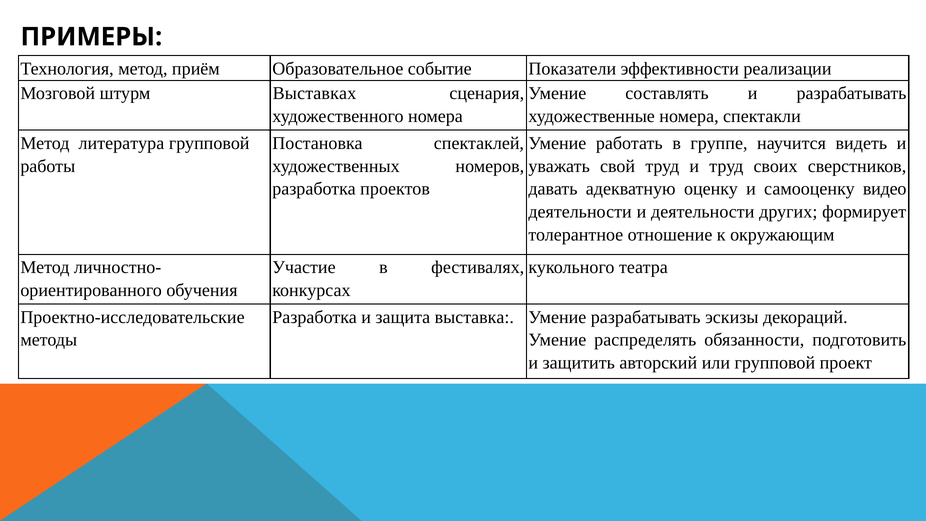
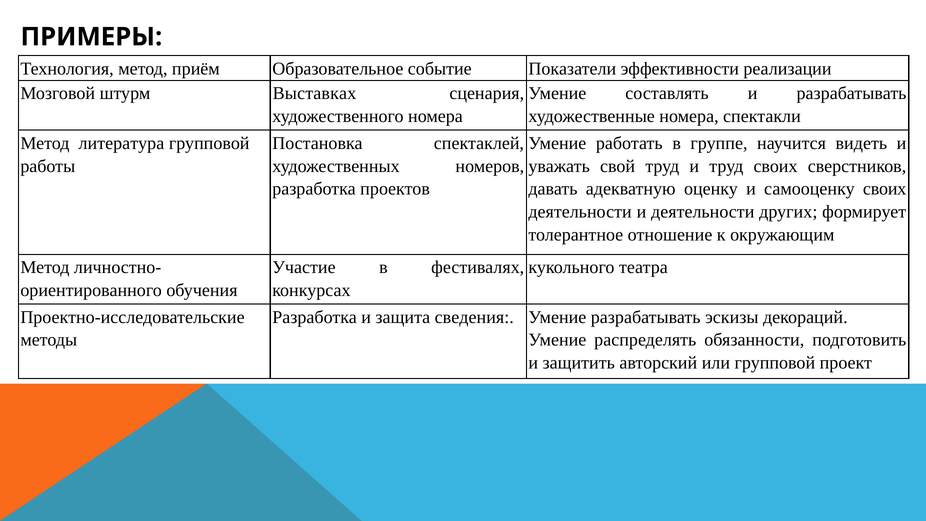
самооценку видео: видео -> своих
выставка: выставка -> сведения
